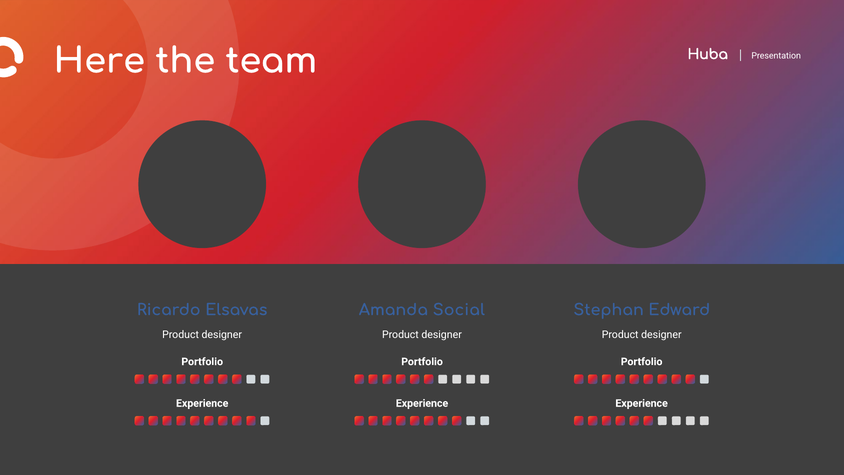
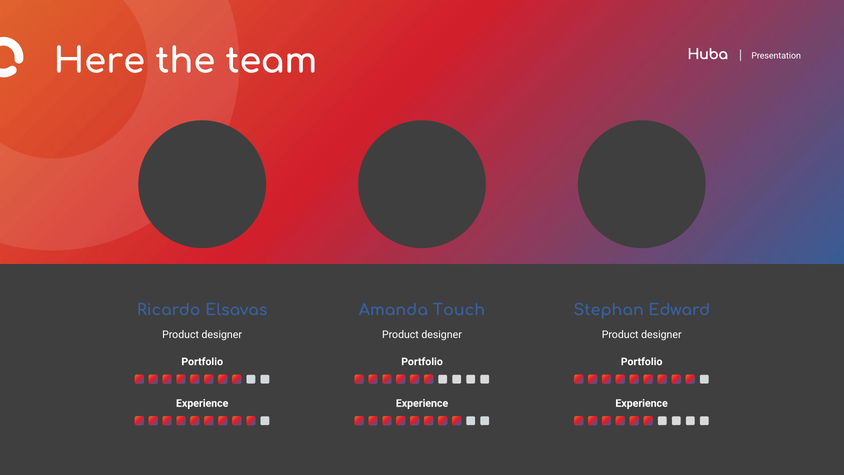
Social: Social -> Touch
